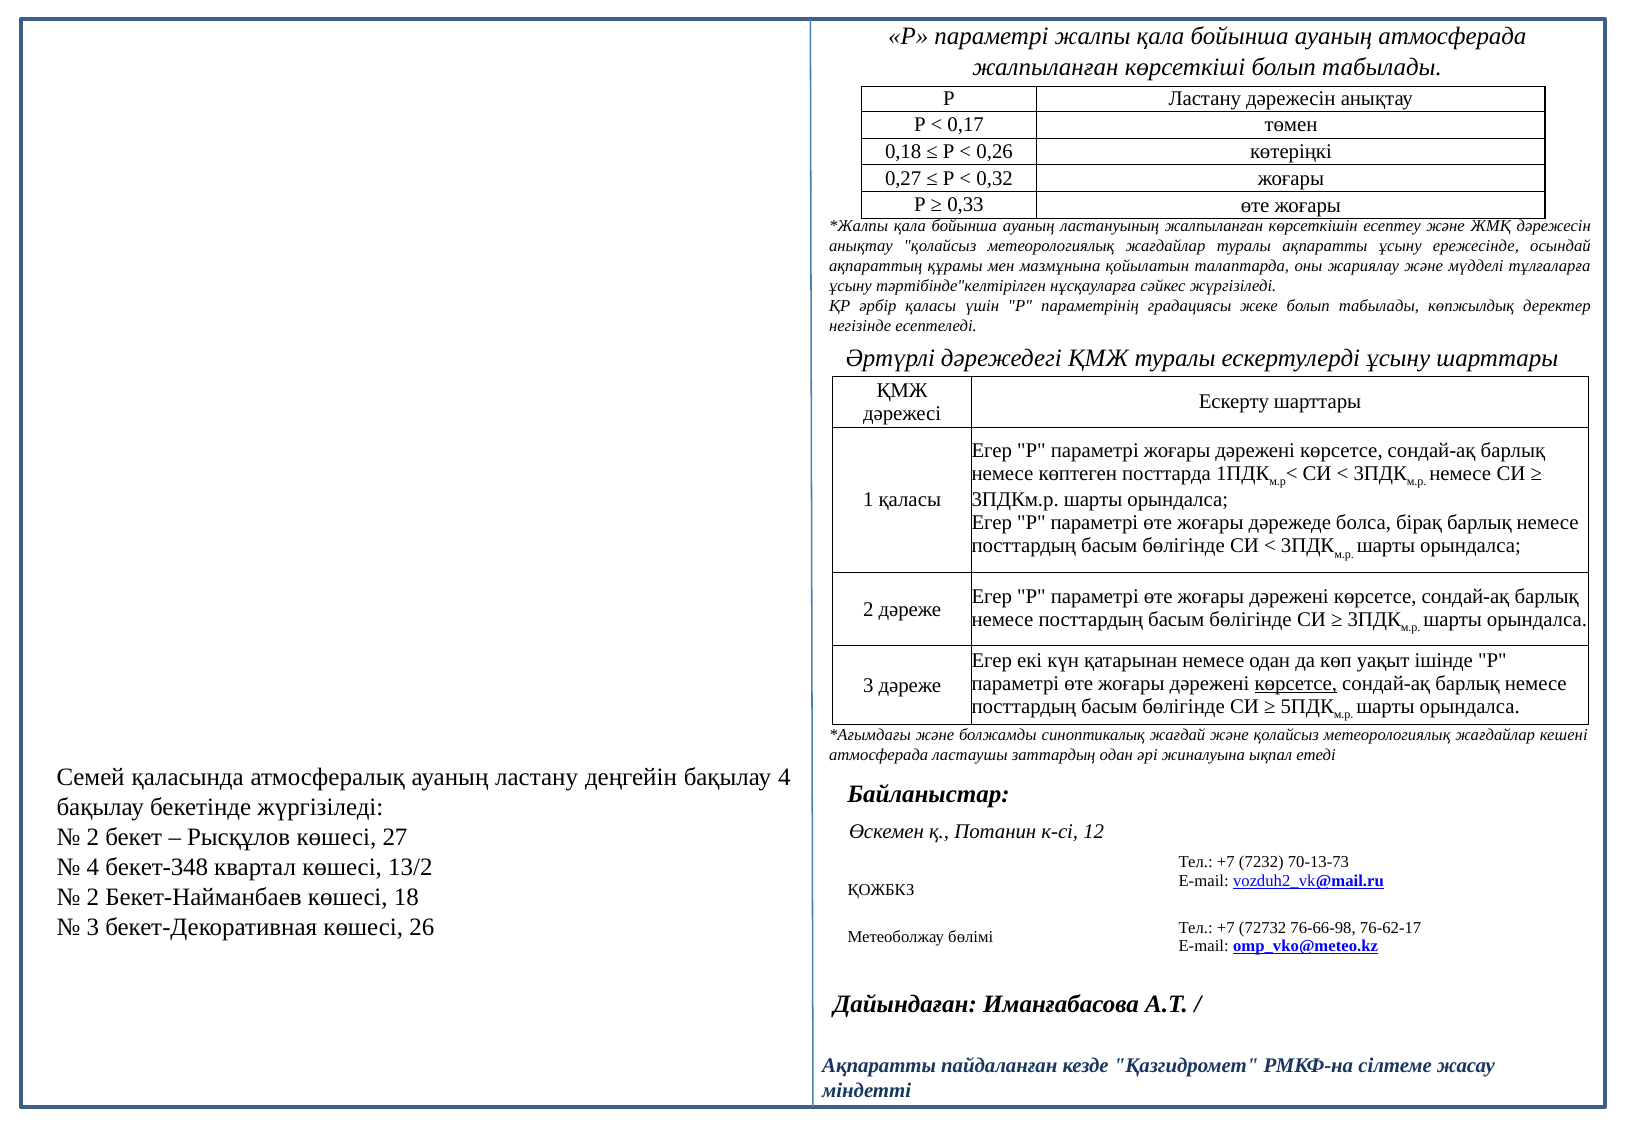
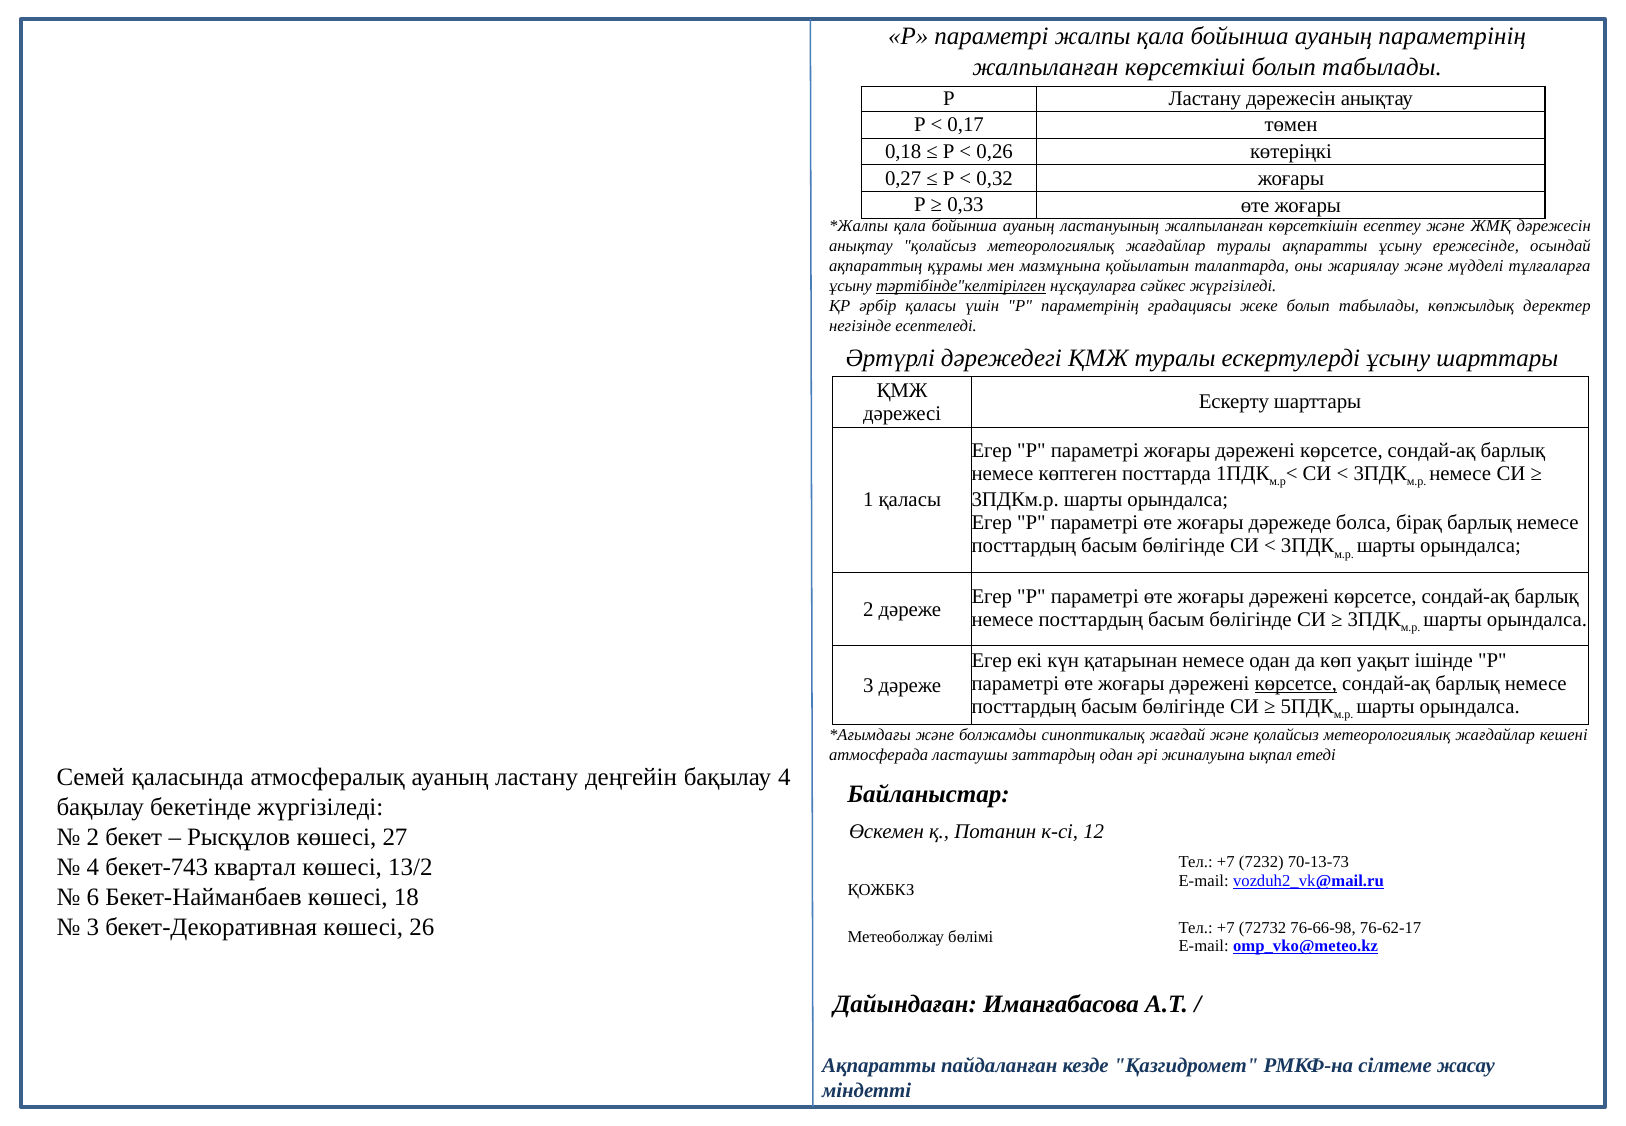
ауаның атмосферада: атмосферада -> параметрінің
тәртібінде"келтірілген underline: none -> present
бекет-348: бекет-348 -> бекет-743
2 at (93, 897): 2 -> 6
